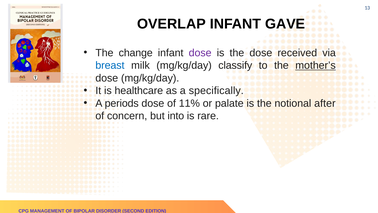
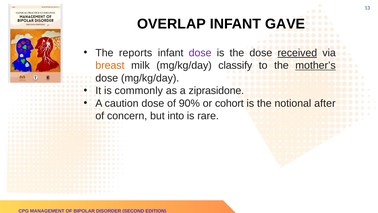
change: change -> reports
received underline: none -> present
breast colour: blue -> orange
healthcare: healthcare -> commonly
specifically: specifically -> ziprasidone
periods: periods -> caution
11%: 11% -> 90%
palate: palate -> cohort
